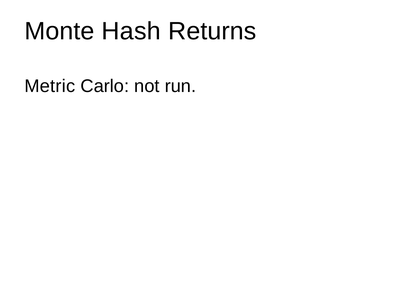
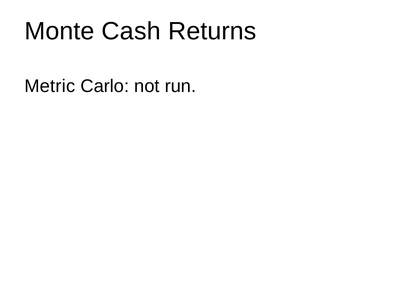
Hash: Hash -> Cash
